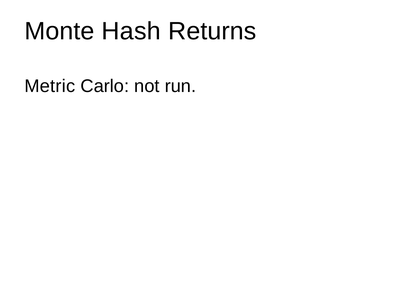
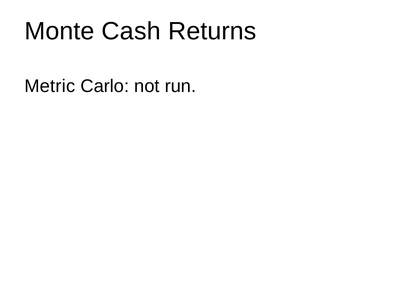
Hash: Hash -> Cash
